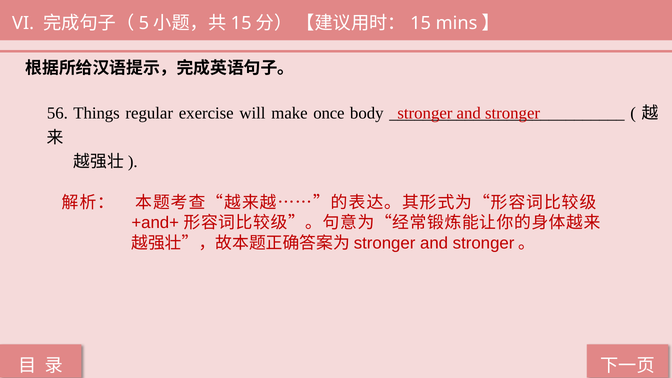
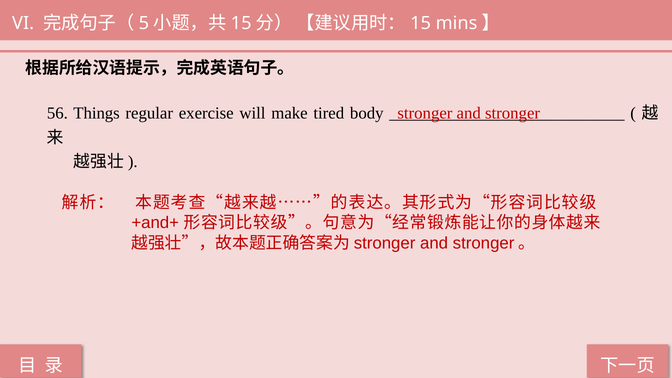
once: once -> tired
